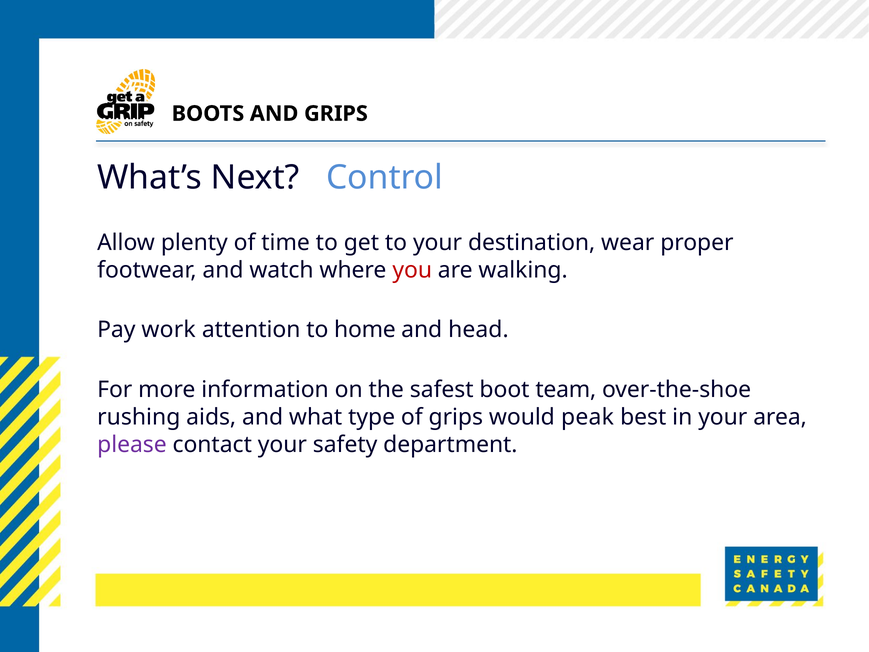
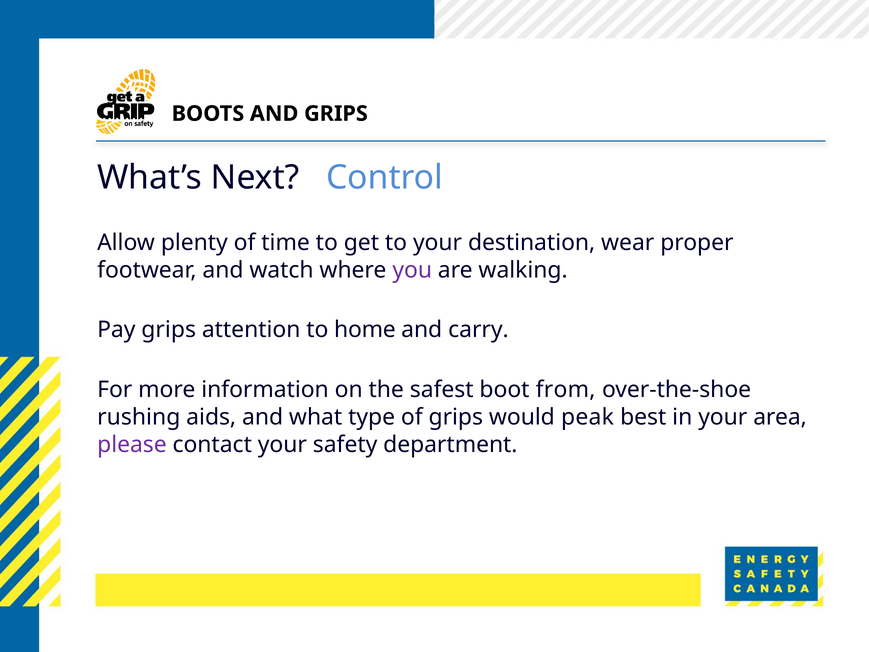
you colour: red -> purple
Pay work: work -> grips
head: head -> carry
team: team -> from
